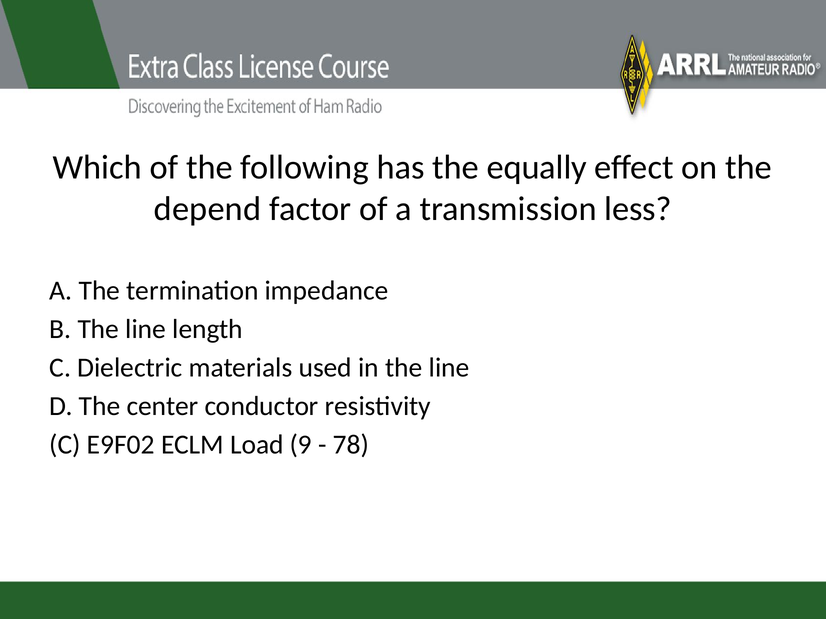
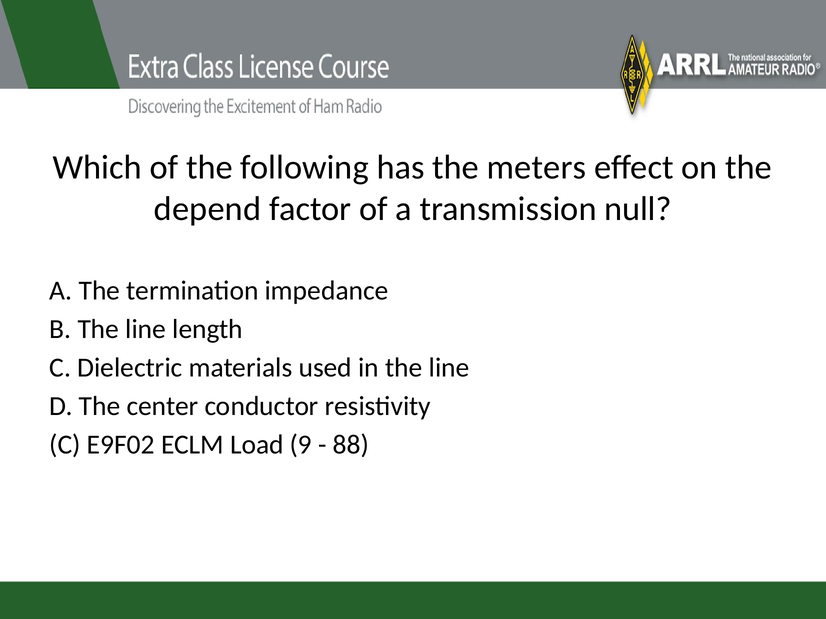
equally: equally -> meters
less: less -> null
78: 78 -> 88
